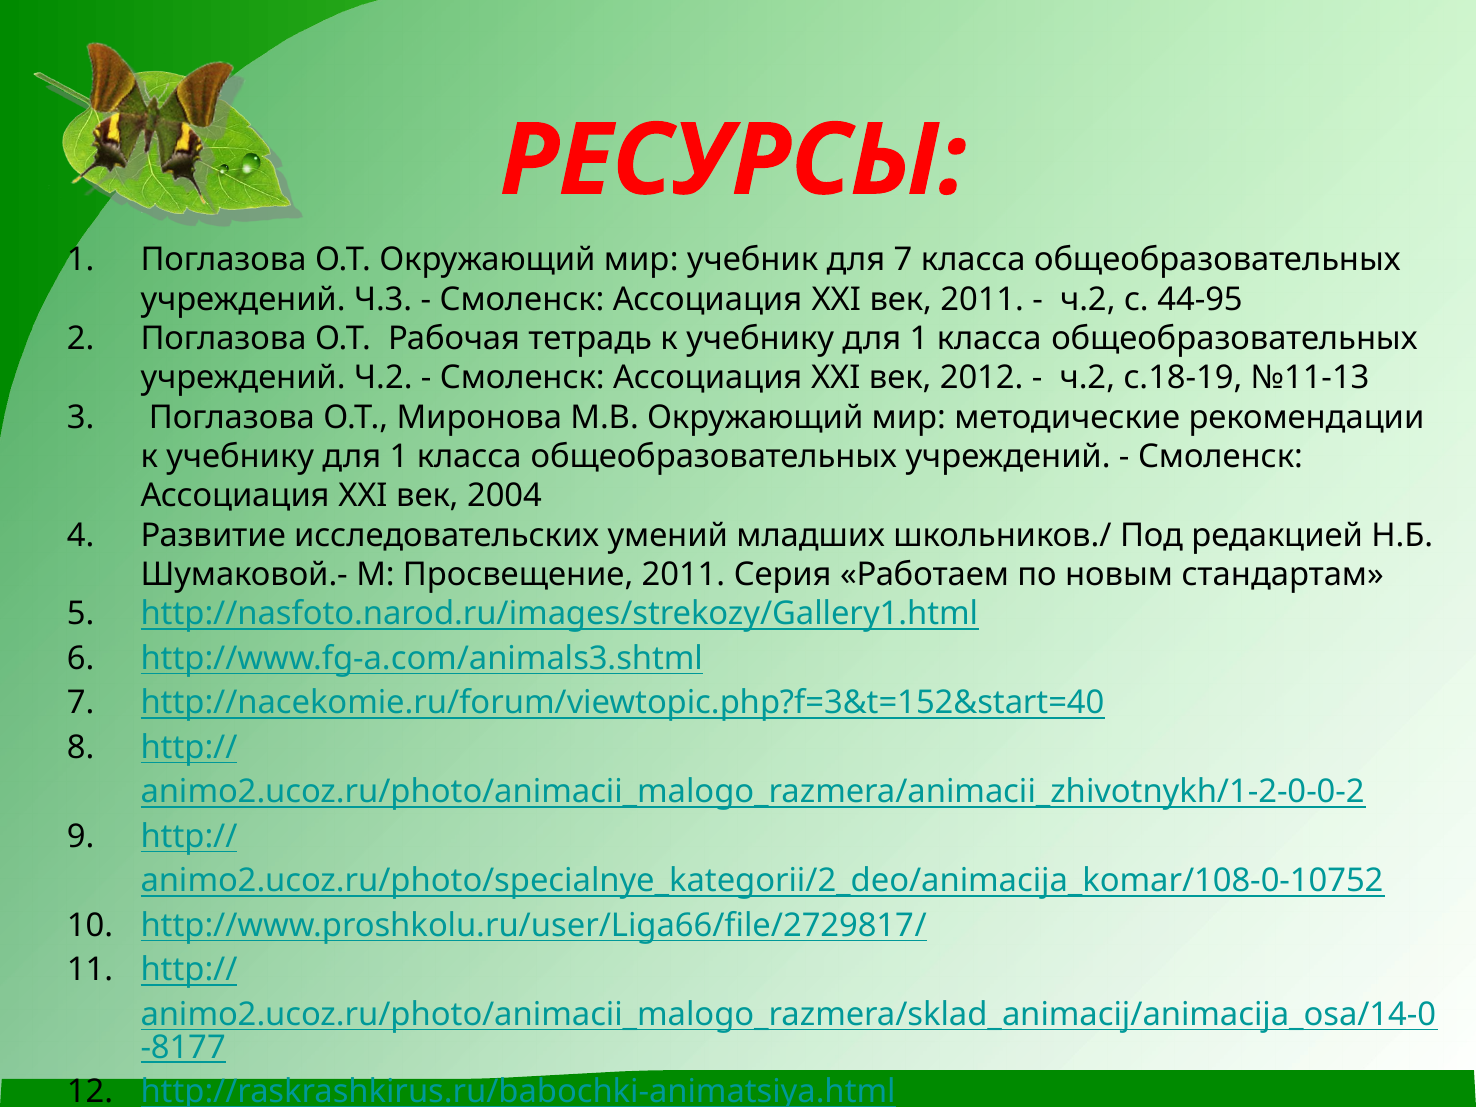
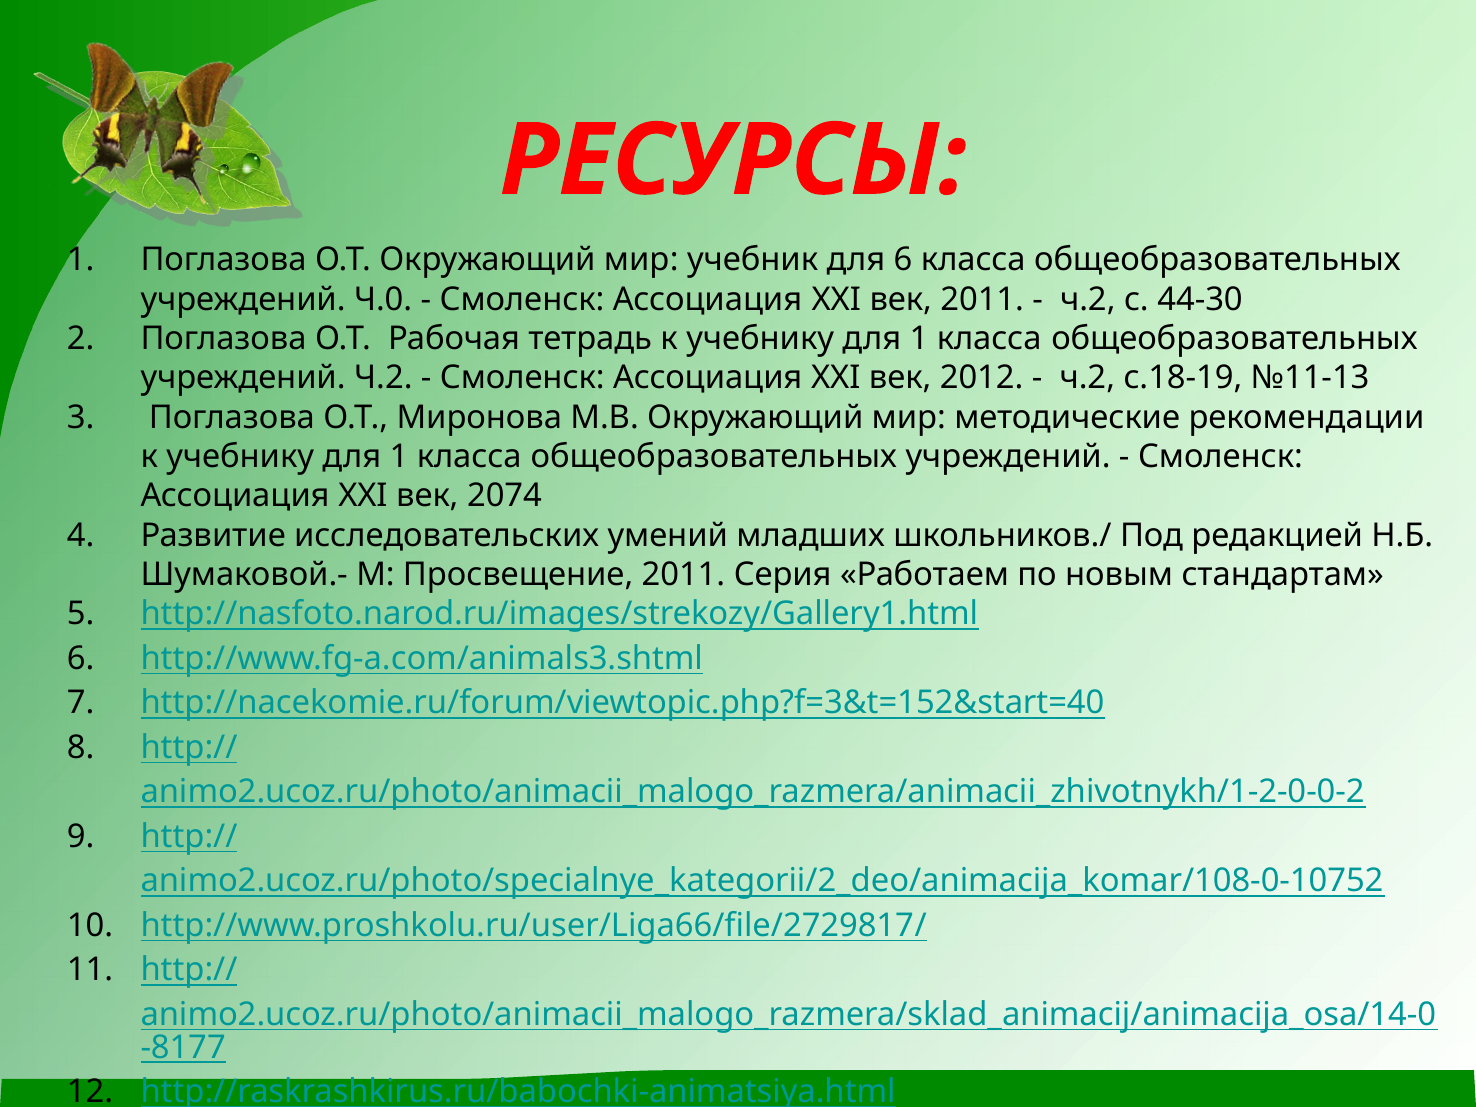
для 7: 7 -> 6
Ч.3: Ч.3 -> Ч.0
44-95: 44-95 -> 44-30
2004: 2004 -> 2074
